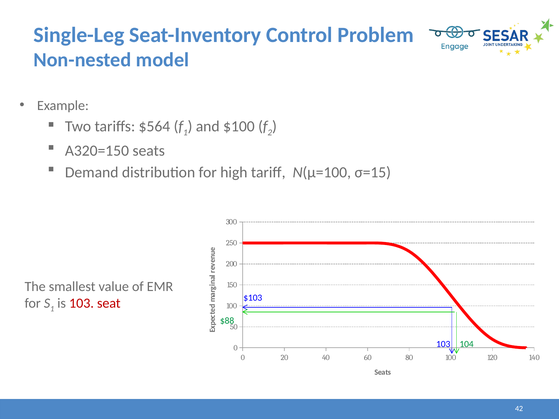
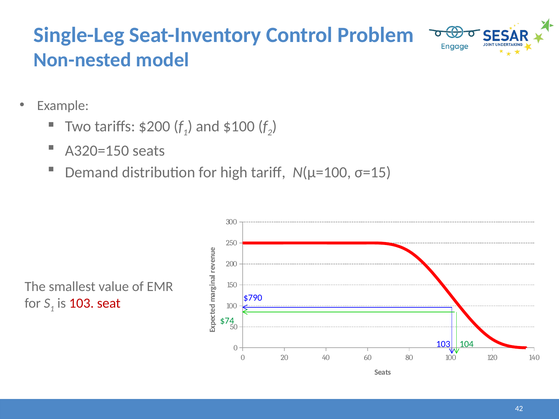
$564: $564 -> $200
$103: $103 -> $790
$88: $88 -> $74
